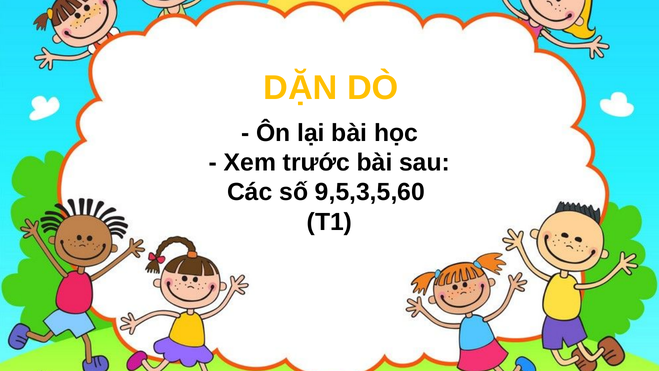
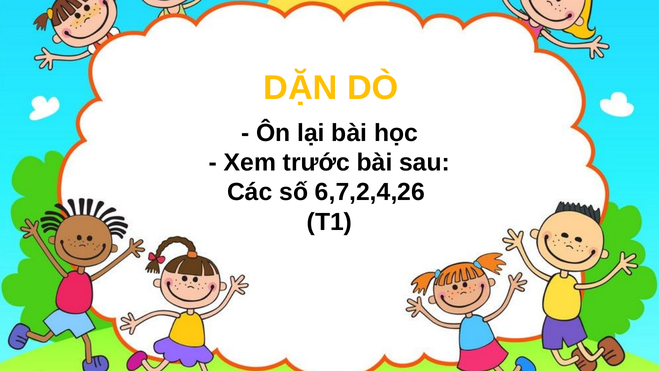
9,5,3,5,60: 9,5,3,5,60 -> 6,7,2,4,26
